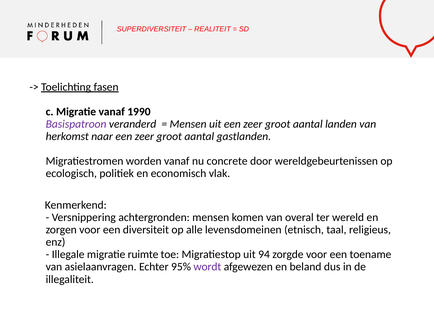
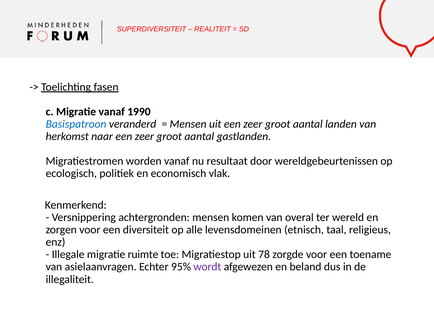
Basispatroon colour: purple -> blue
concrete: concrete -> resultaat
94: 94 -> 78
